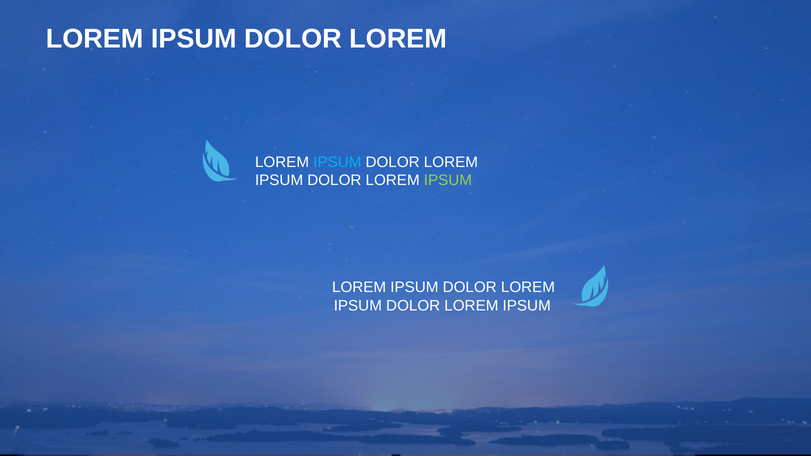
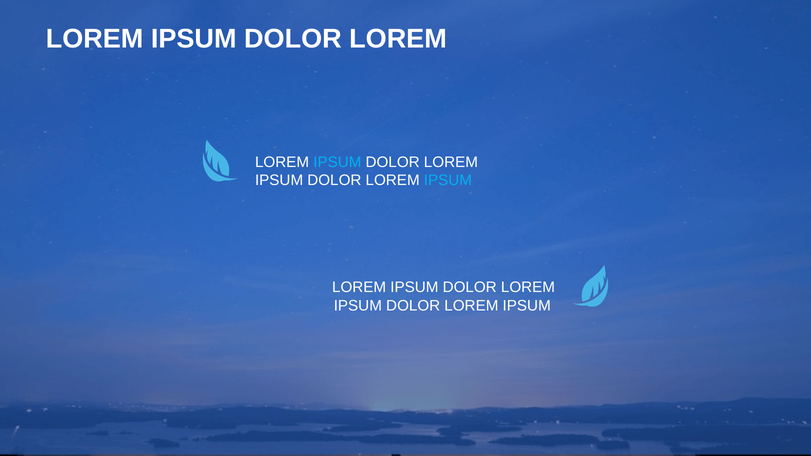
IPSUM at (448, 180) colour: light green -> light blue
